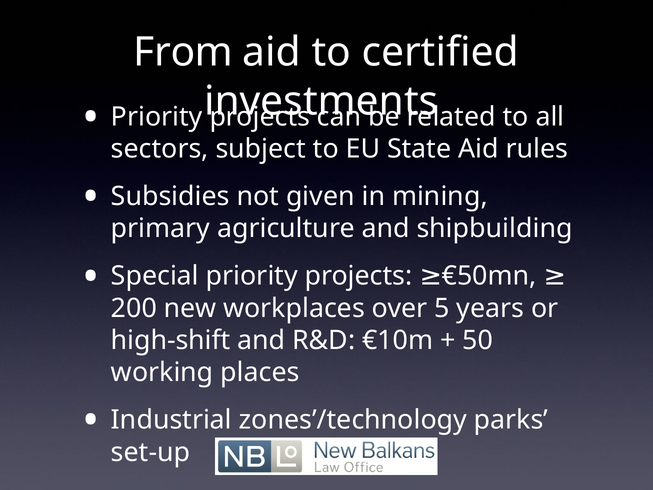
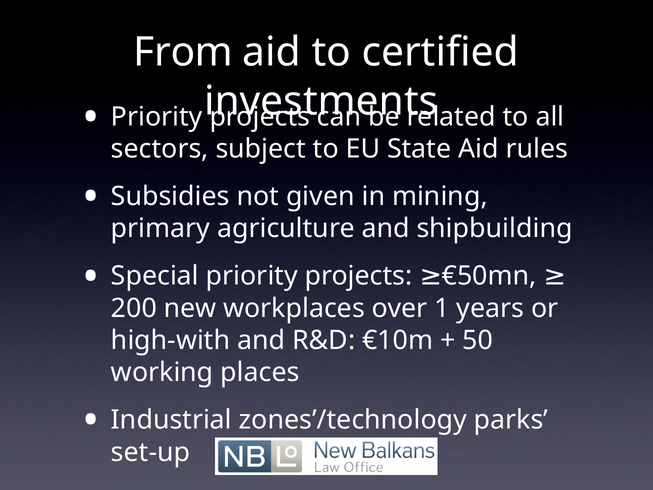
5: 5 -> 1
high-shift: high-shift -> high-with
